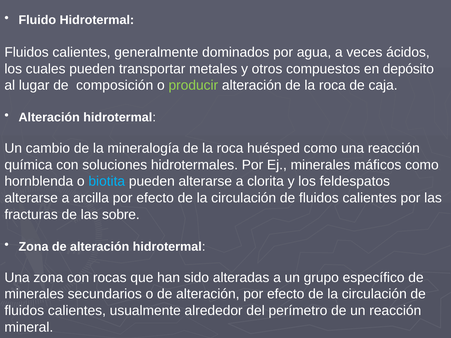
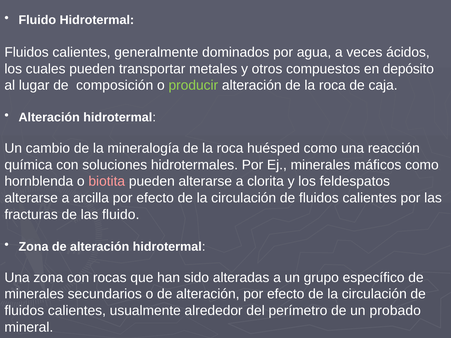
biotita colour: light blue -> pink
las sobre: sobre -> fluido
un reacción: reacción -> probado
